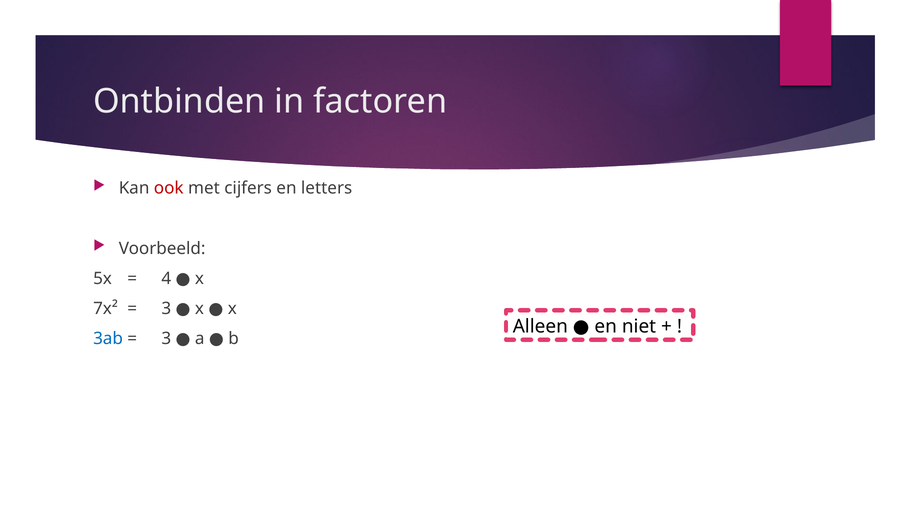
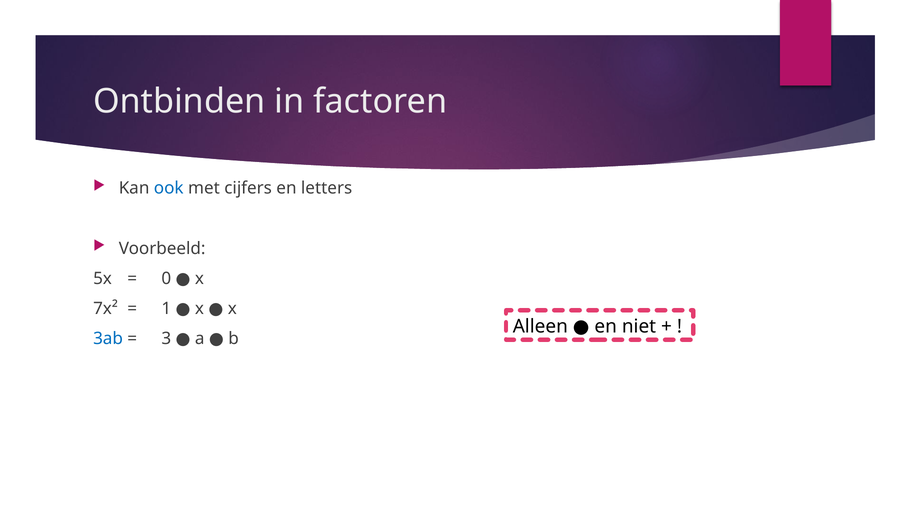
ook colour: red -> blue
4: 4 -> 0
3 at (166, 308): 3 -> 1
